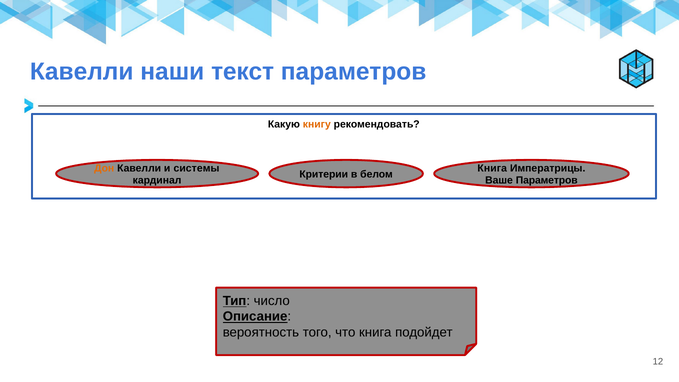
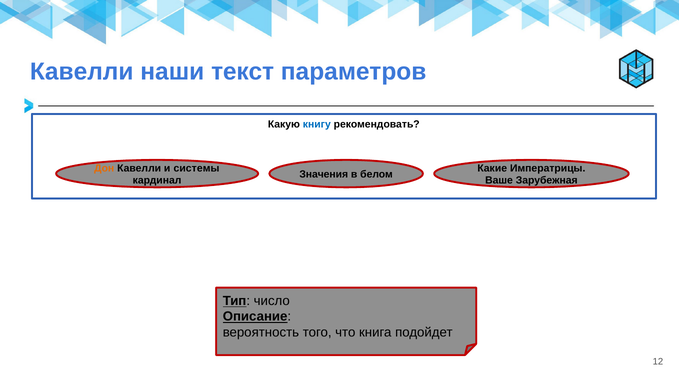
книгу colour: orange -> blue
Книга at (492, 168): Книга -> Какие
Критерии: Критерии -> Значения
Ваше Параметров: Параметров -> Зарубежная
